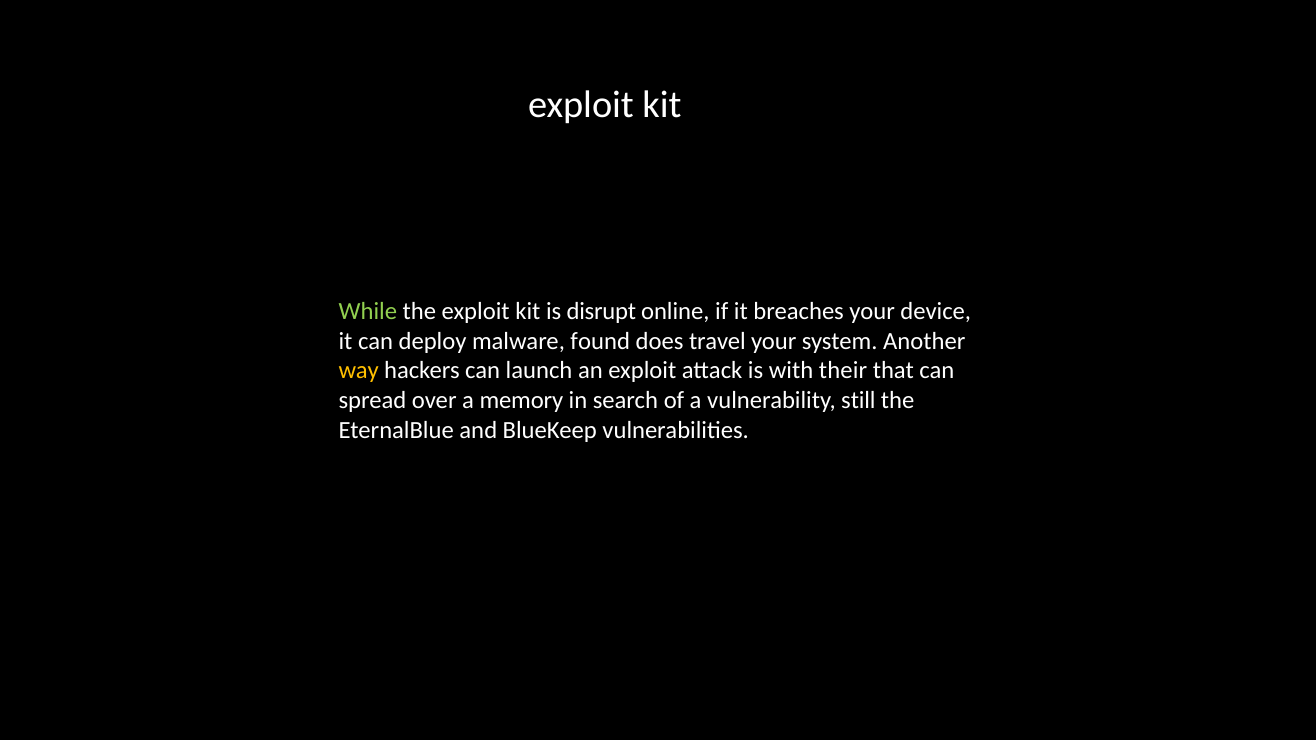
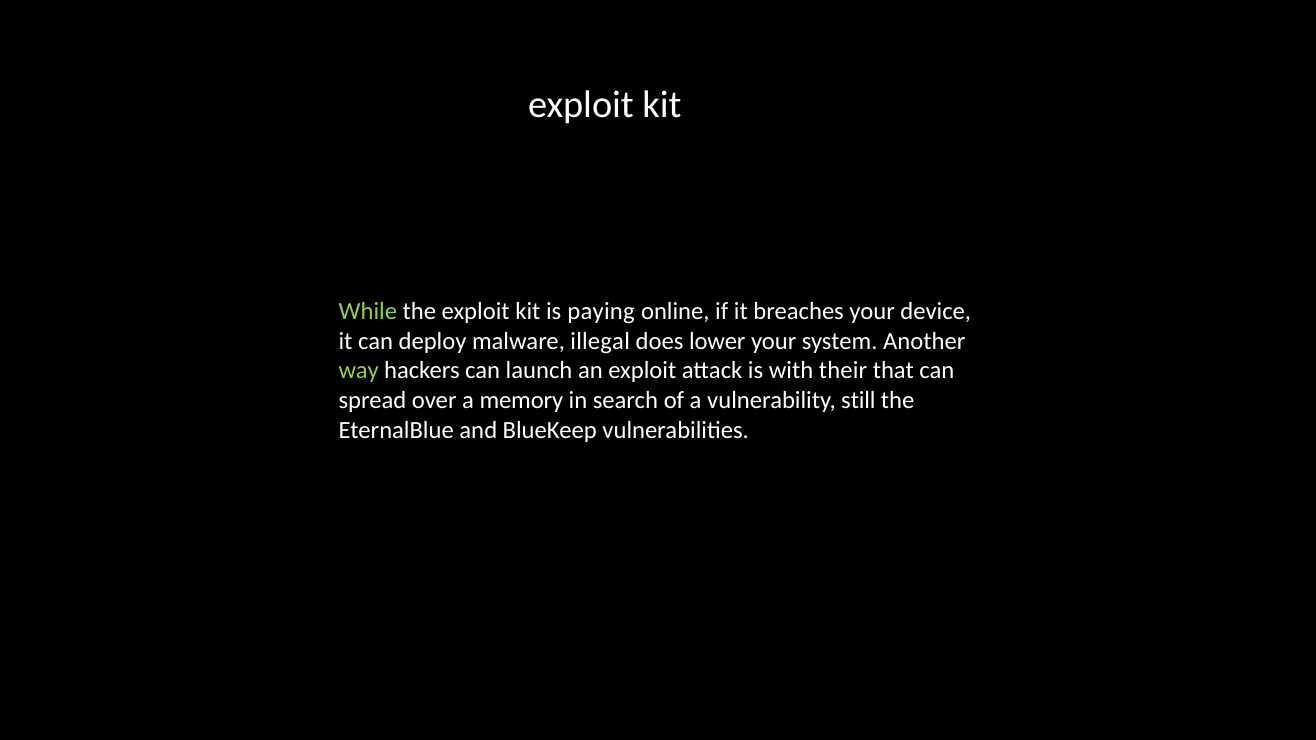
disrupt: disrupt -> paying
found: found -> illegal
travel: travel -> lower
way colour: yellow -> light green
